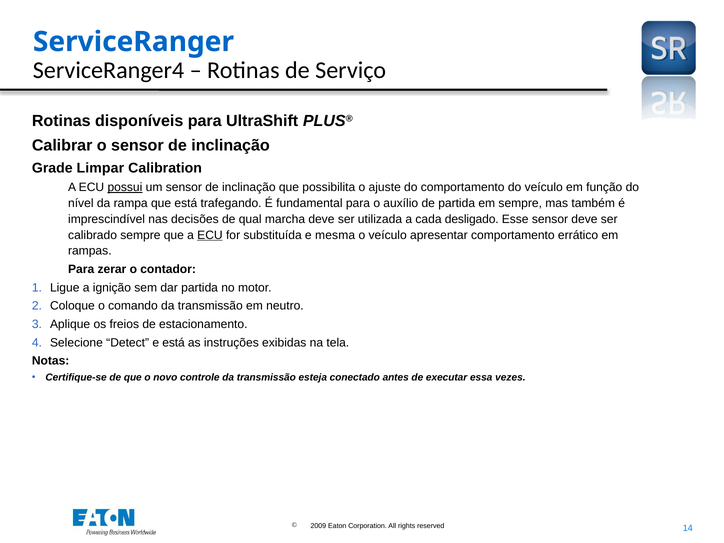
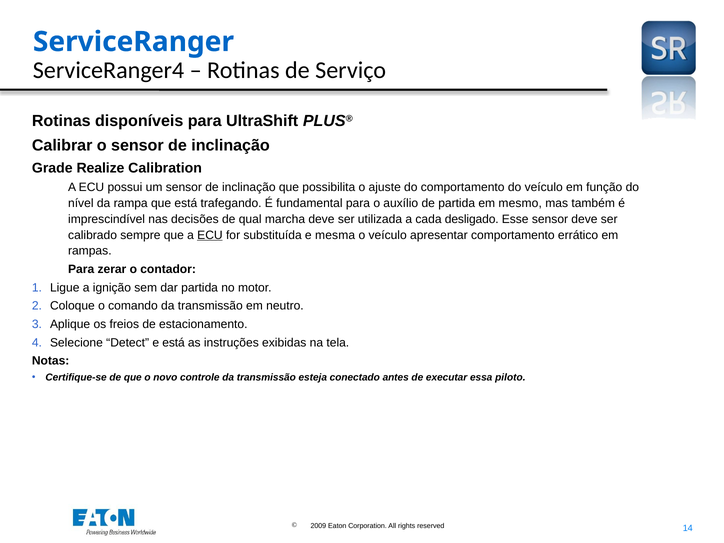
Limpar: Limpar -> Realize
possui underline: present -> none
em sempre: sempre -> mesmo
vezes: vezes -> piloto
